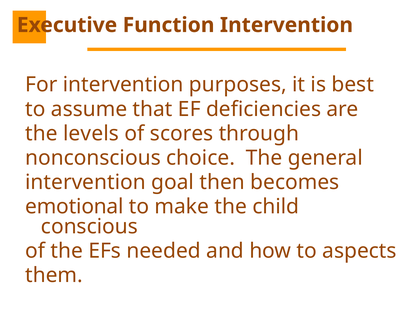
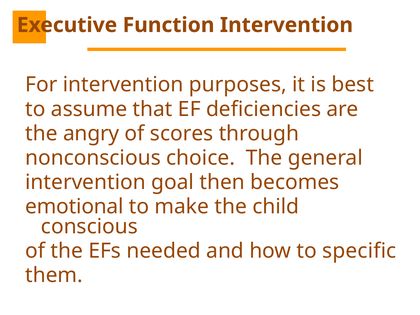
levels: levels -> angry
aspects: aspects -> specific
